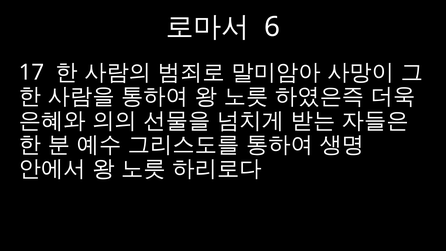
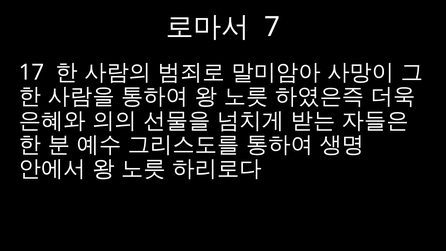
6: 6 -> 7
